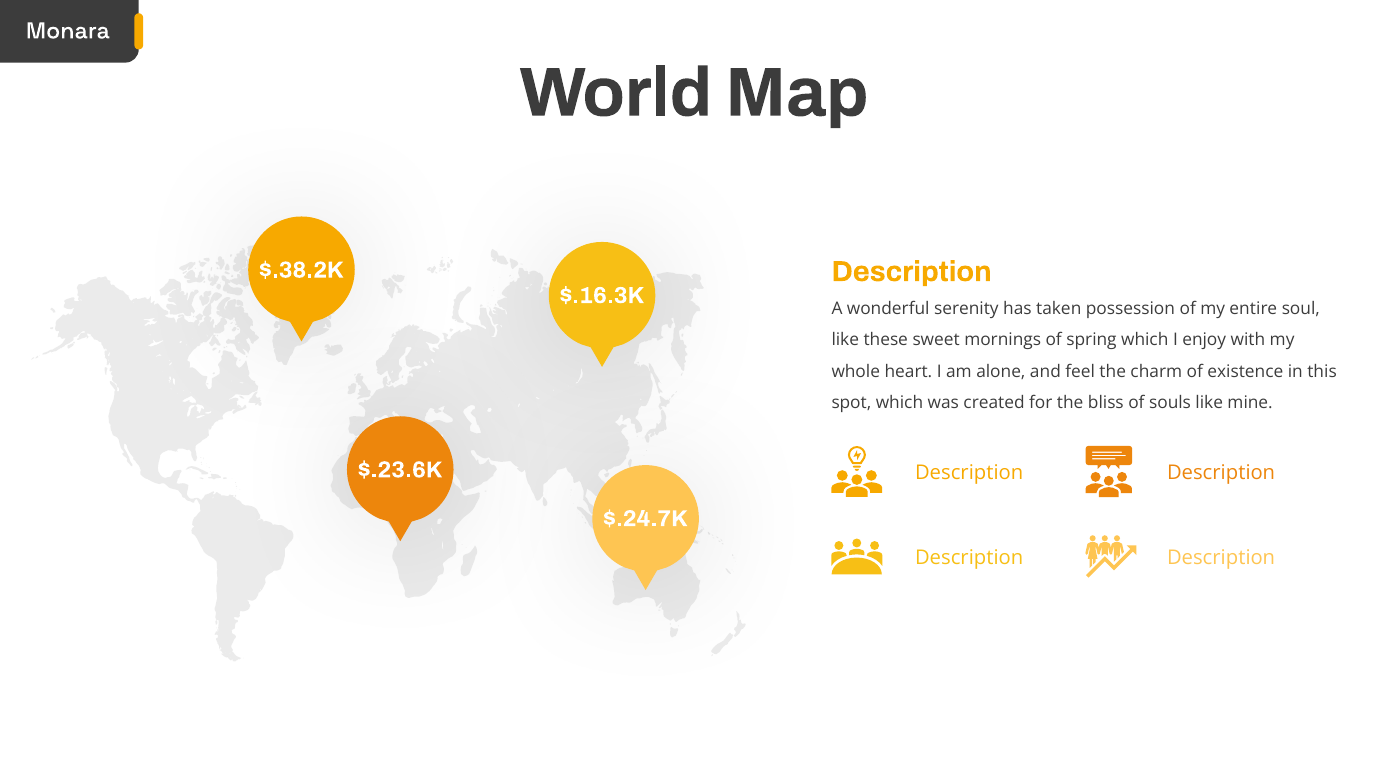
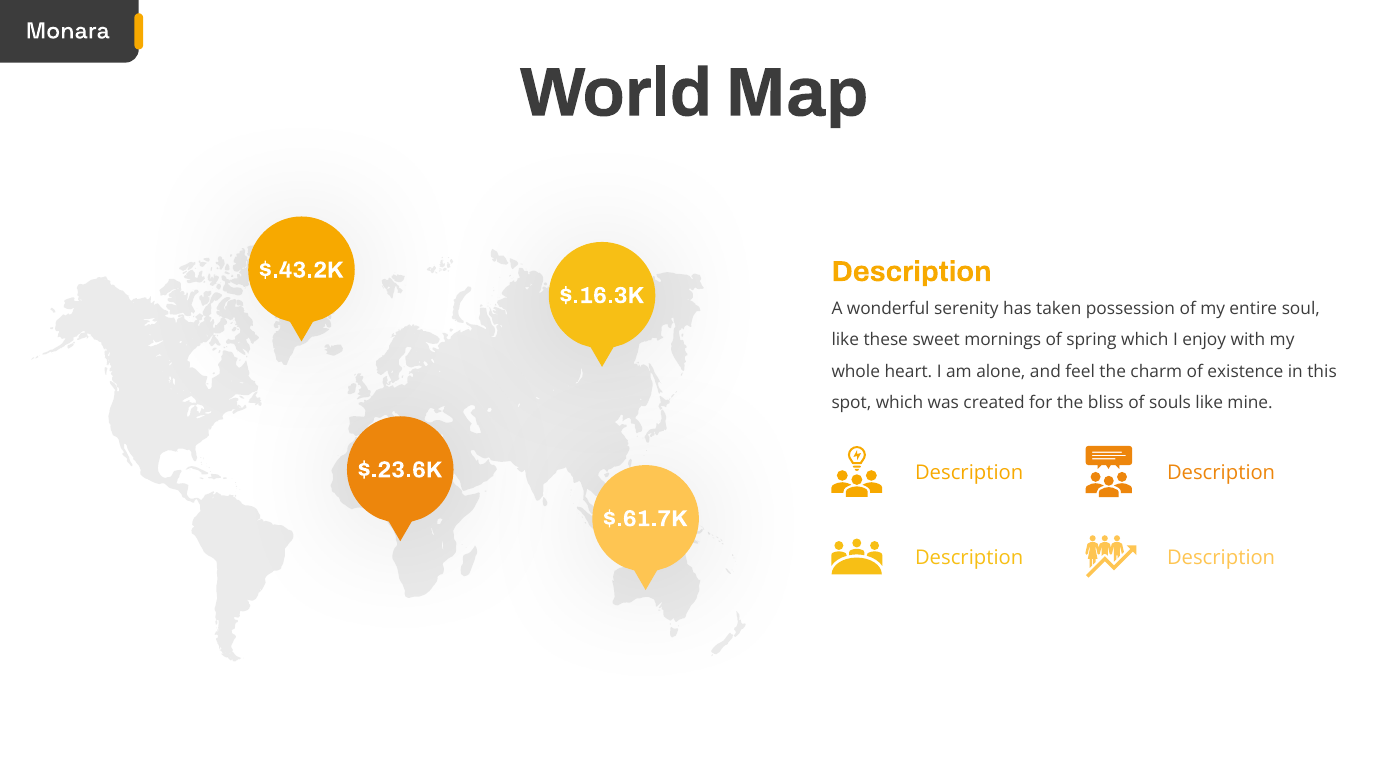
$.38.2K: $.38.2K -> $.43.2K
$.24.7K: $.24.7K -> $.61.7K
